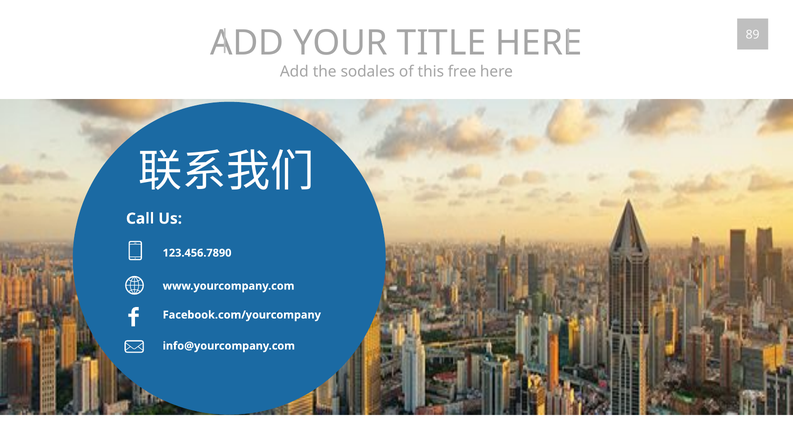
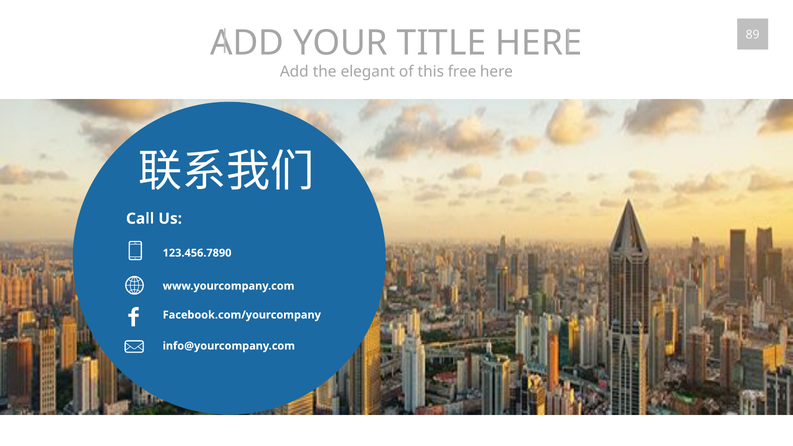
sodales: sodales -> elegant
